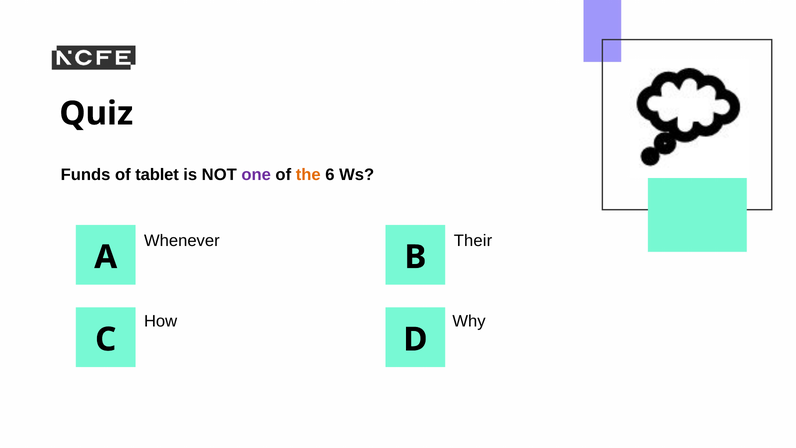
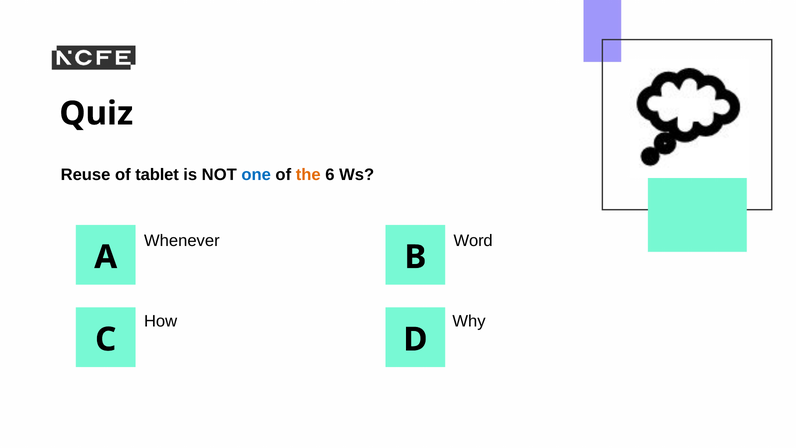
Funds: Funds -> Reuse
one colour: purple -> blue
Their: Their -> Word
